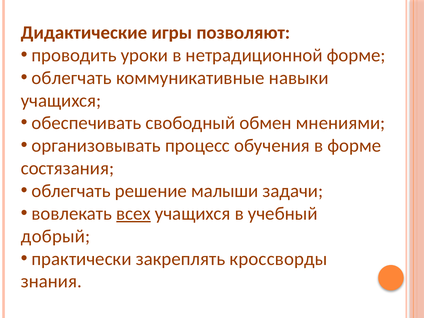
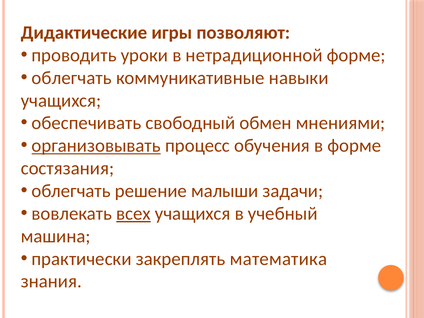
организовывать underline: none -> present
добрый: добрый -> машина
кроссворды: кроссворды -> математика
